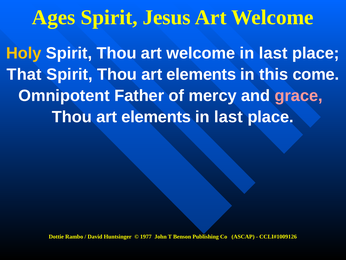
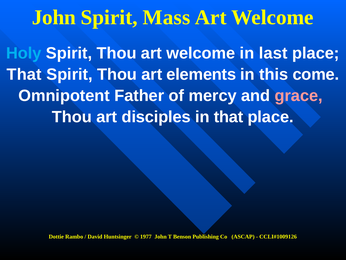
Ages at (54, 17): Ages -> John
Jesus: Jesus -> Mass
Holy colour: yellow -> light blue
elements at (156, 117): elements -> disciples
last at (228, 117): last -> that
